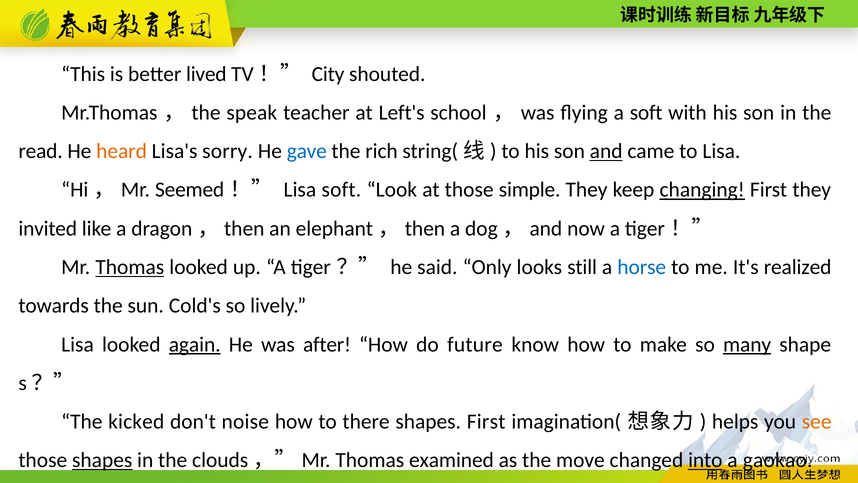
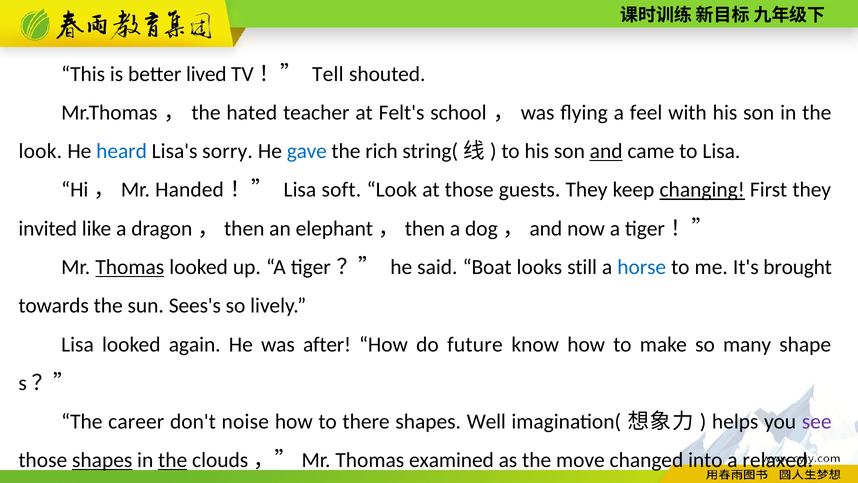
City: City -> Tell
speak: speak -> hated
Left's: Left's -> Felt's
a soft: soft -> feel
read at (41, 151): read -> look
heard colour: orange -> blue
Seemed: Seemed -> Handed
simple: simple -> guests
Only: Only -> Boat
realized: realized -> brought
Cold's: Cold's -> Sees's
again underline: present -> none
many underline: present -> none
kicked: kicked -> career
shapes First: First -> Well
see colour: orange -> purple
the at (173, 460) underline: none -> present
into underline: present -> none
gaokao: gaokao -> relaxed
